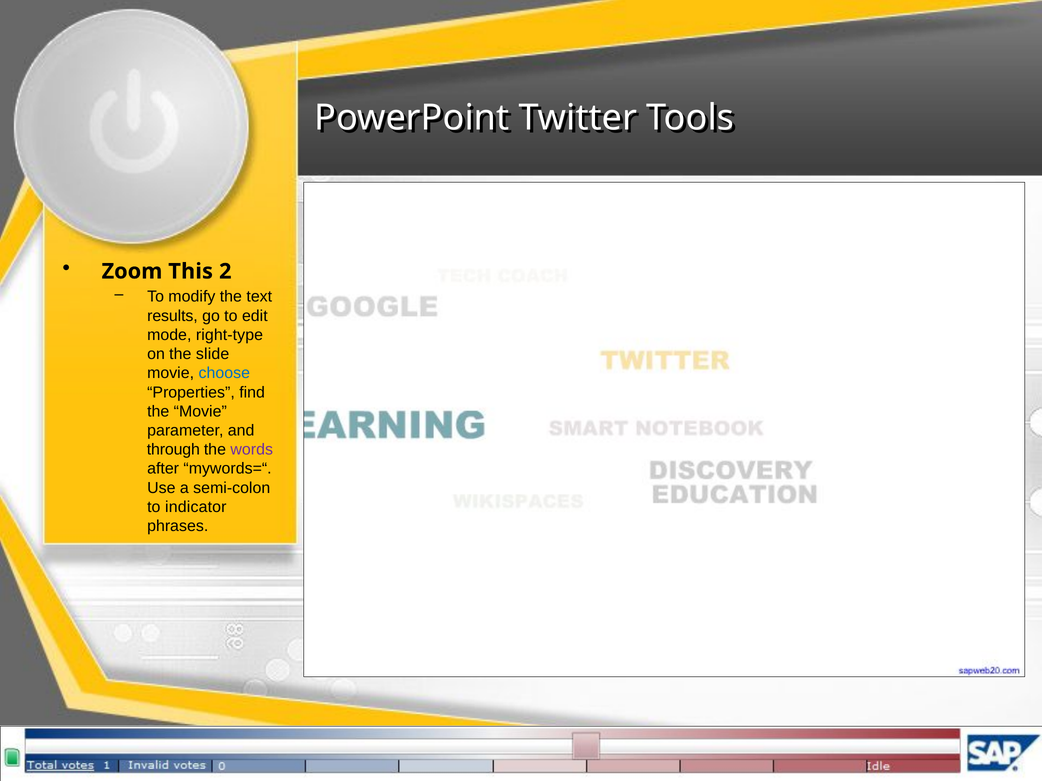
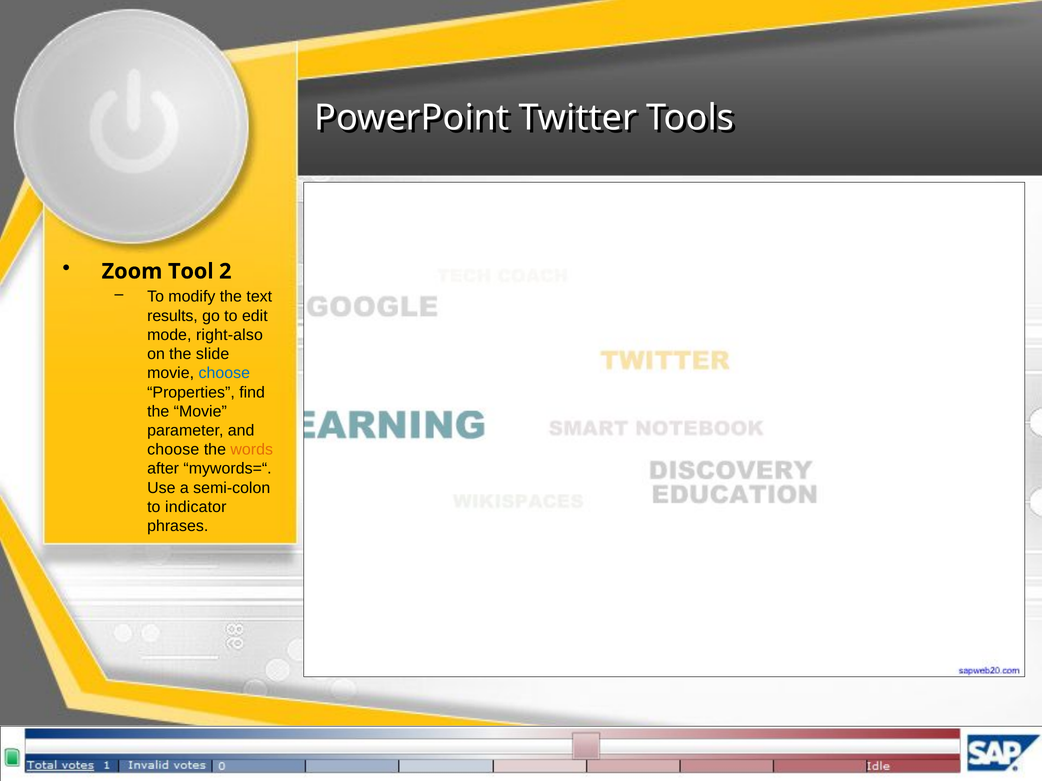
This: This -> Tool
right-type: right-type -> right-also
through at (173, 450): through -> choose
words colour: purple -> orange
